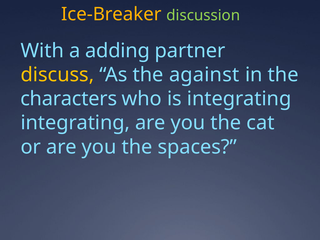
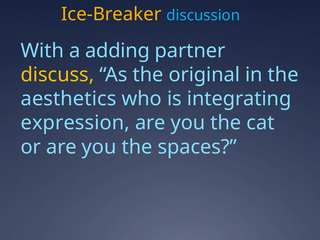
discussion colour: light green -> light blue
against: against -> original
characters: characters -> aesthetics
integrating at (75, 123): integrating -> expression
